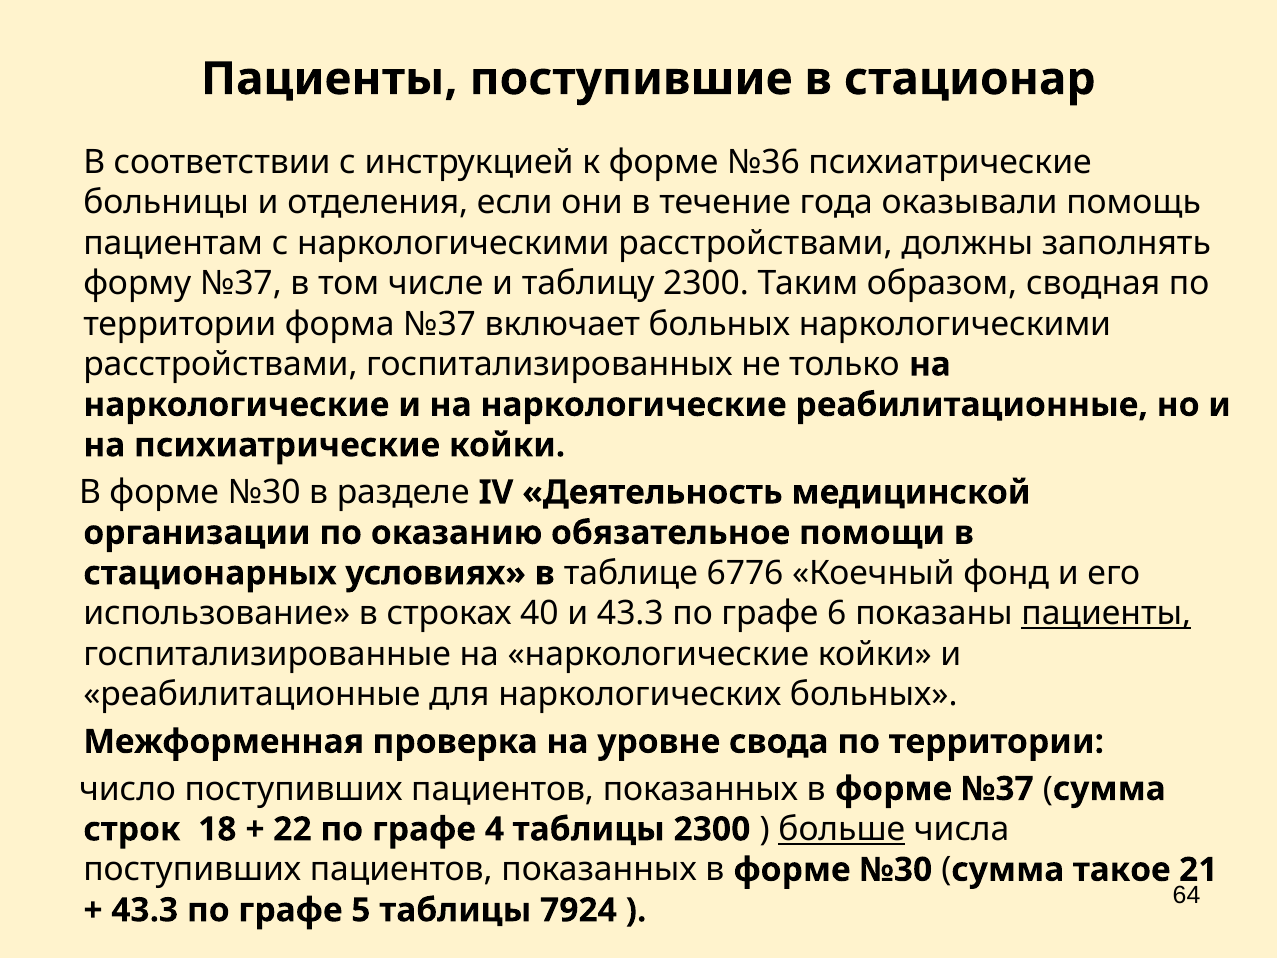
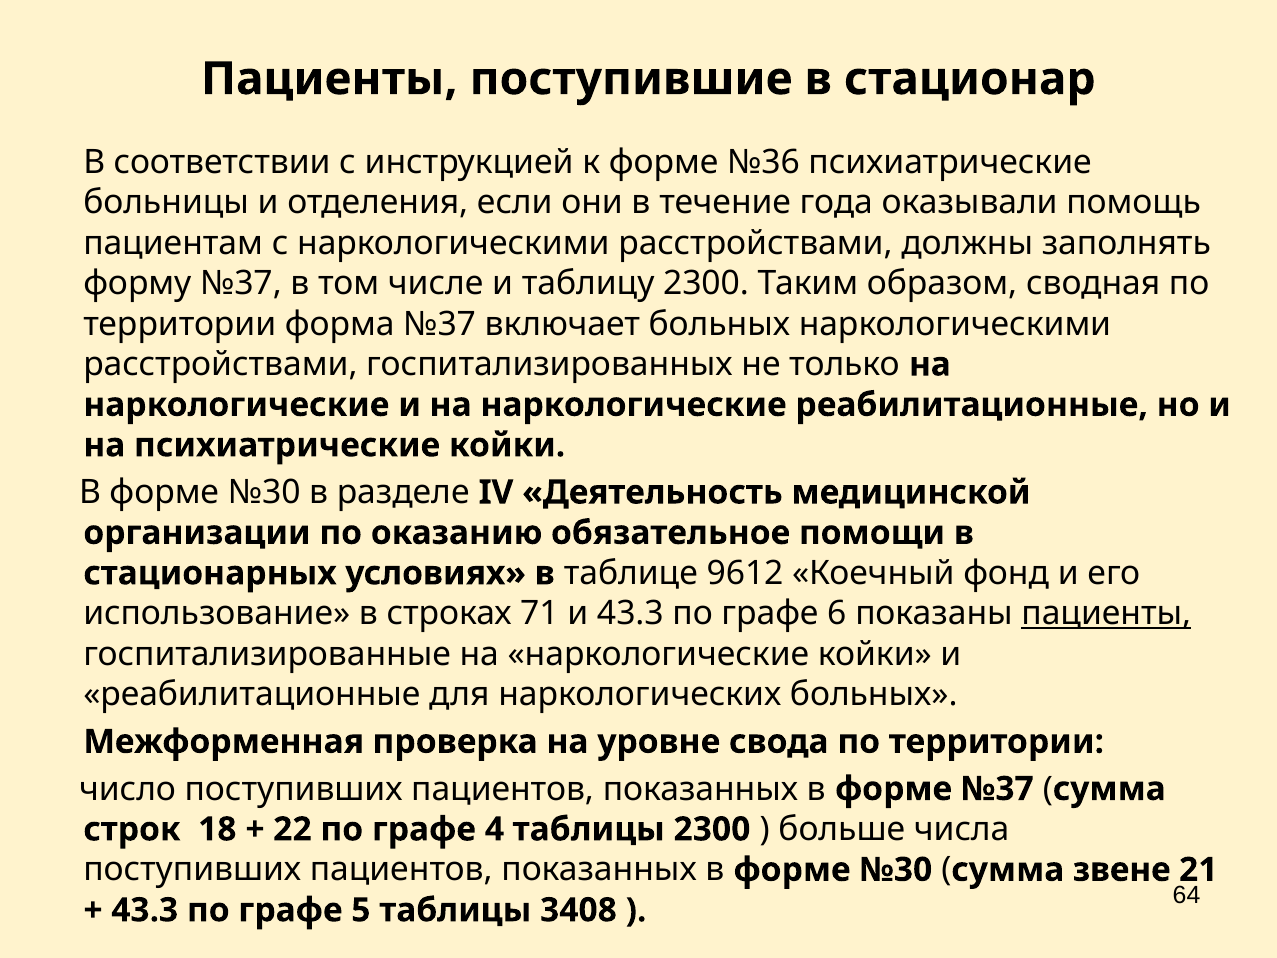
6776: 6776 -> 9612
40: 40 -> 71
больше underline: present -> none
такое: такое -> звене
7924: 7924 -> 3408
